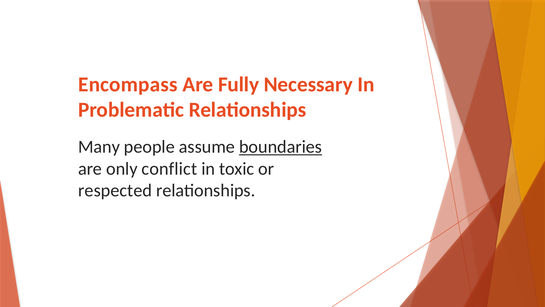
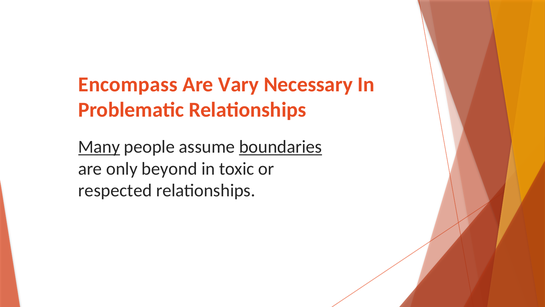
Fully: Fully -> Vary
Many underline: none -> present
conflict: conflict -> beyond
